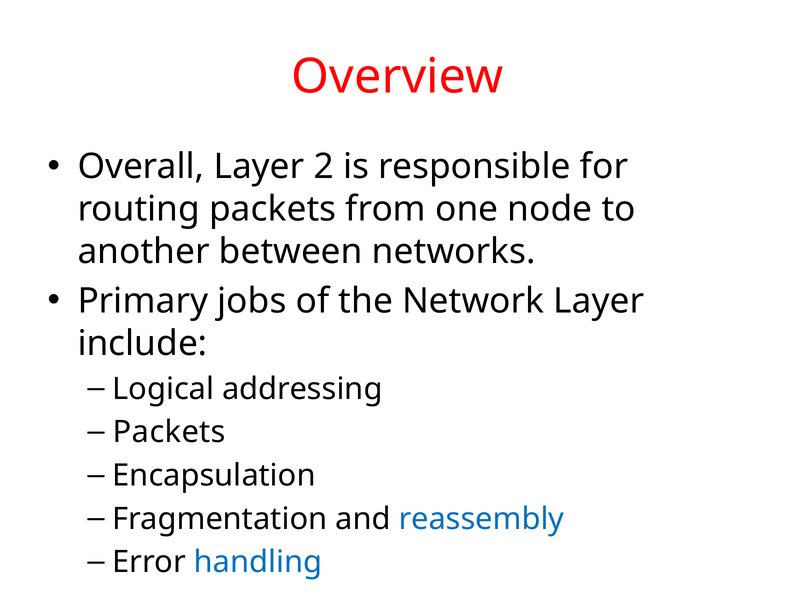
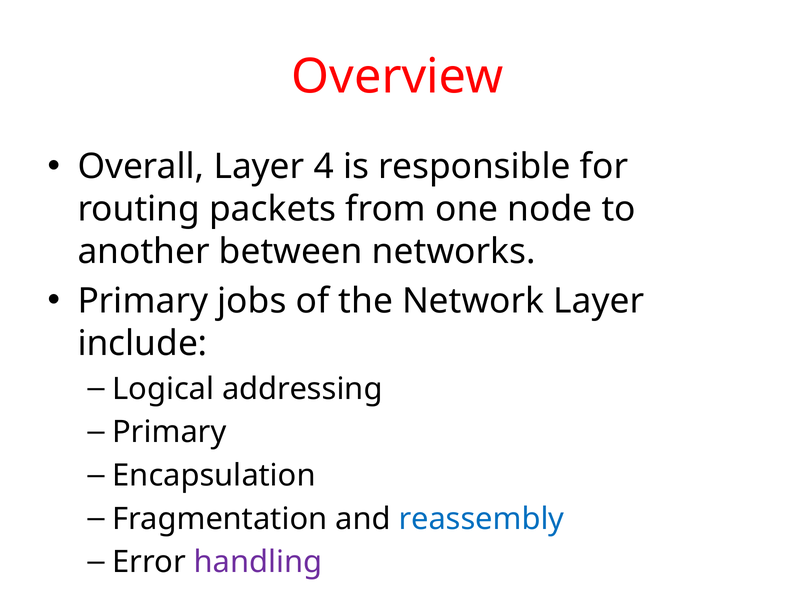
2: 2 -> 4
Packets at (169, 432): Packets -> Primary
handling colour: blue -> purple
